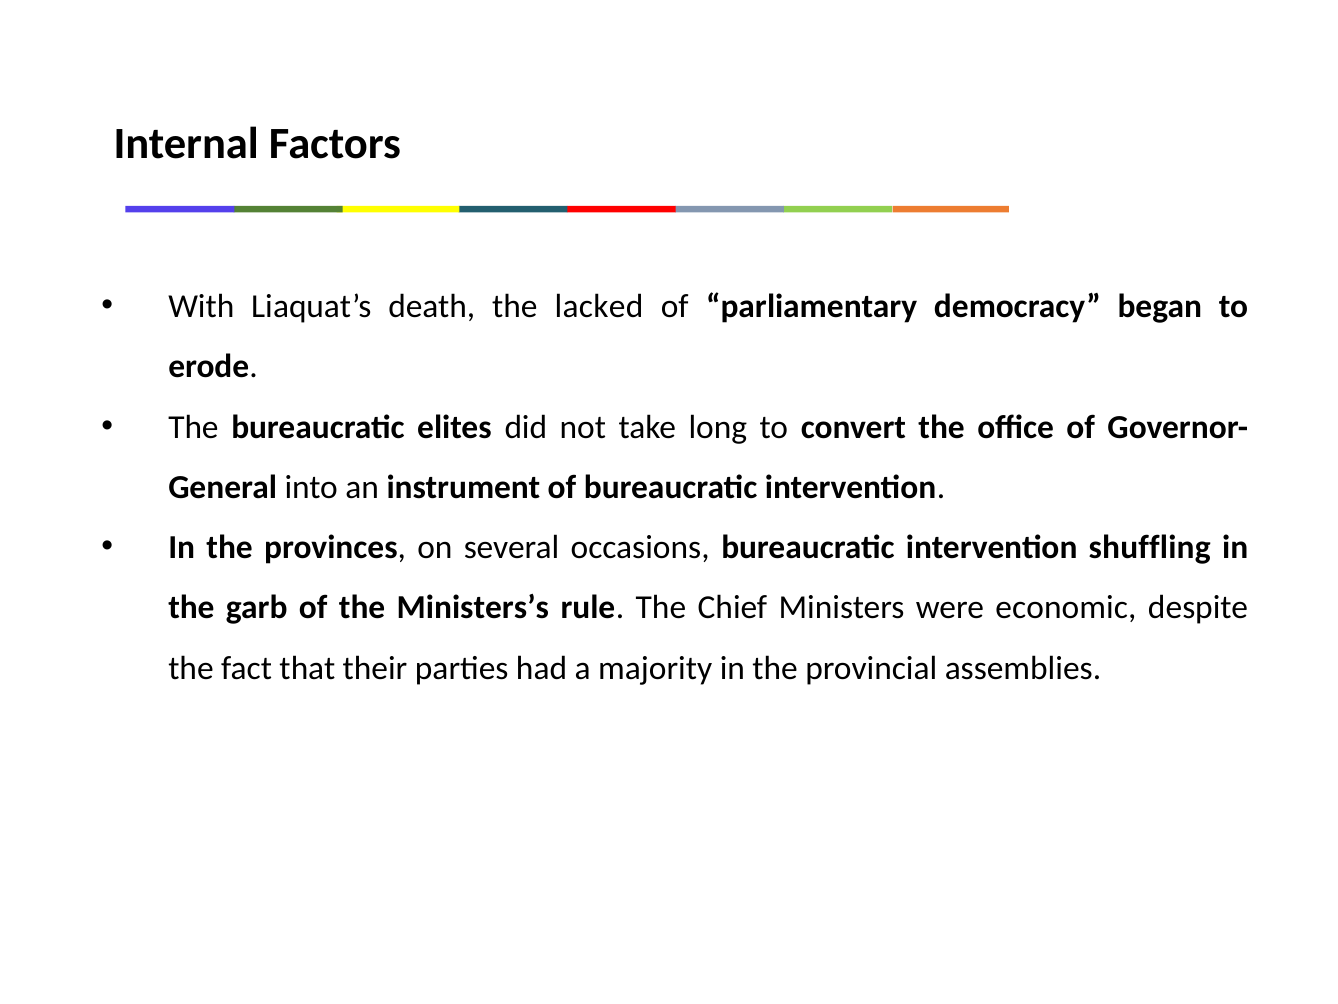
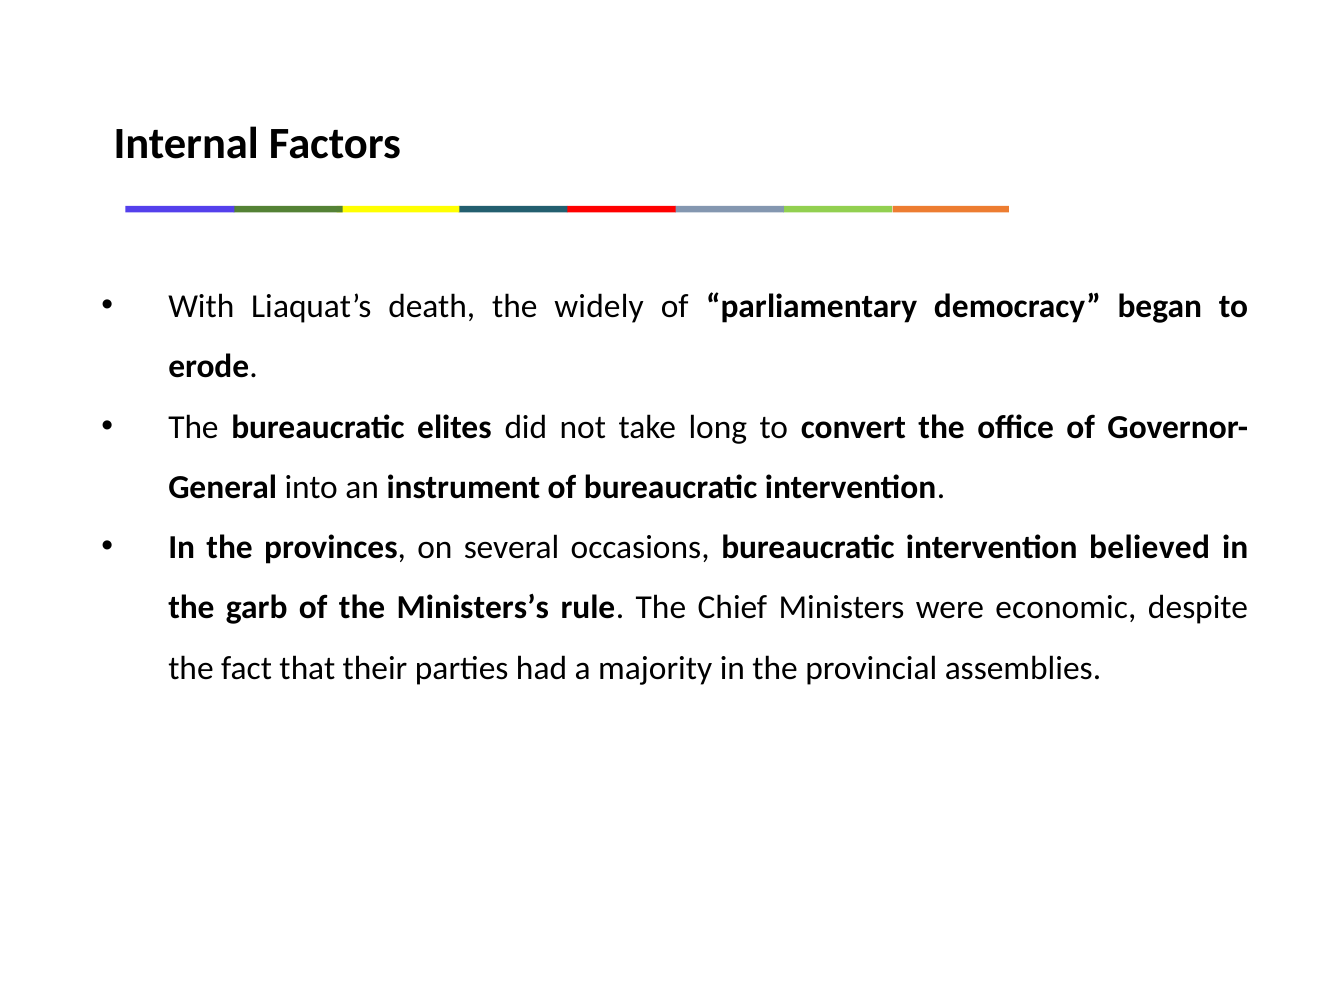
lacked: lacked -> widely
shuffling: shuffling -> believed
